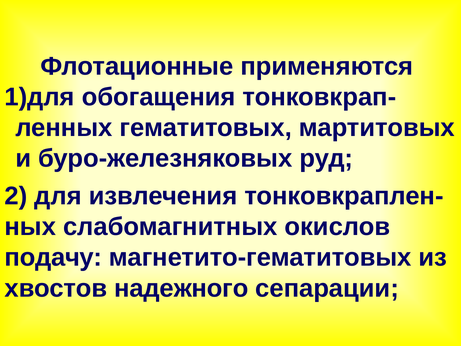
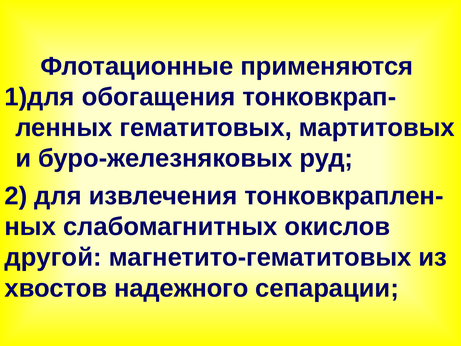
подачу: подачу -> другой
